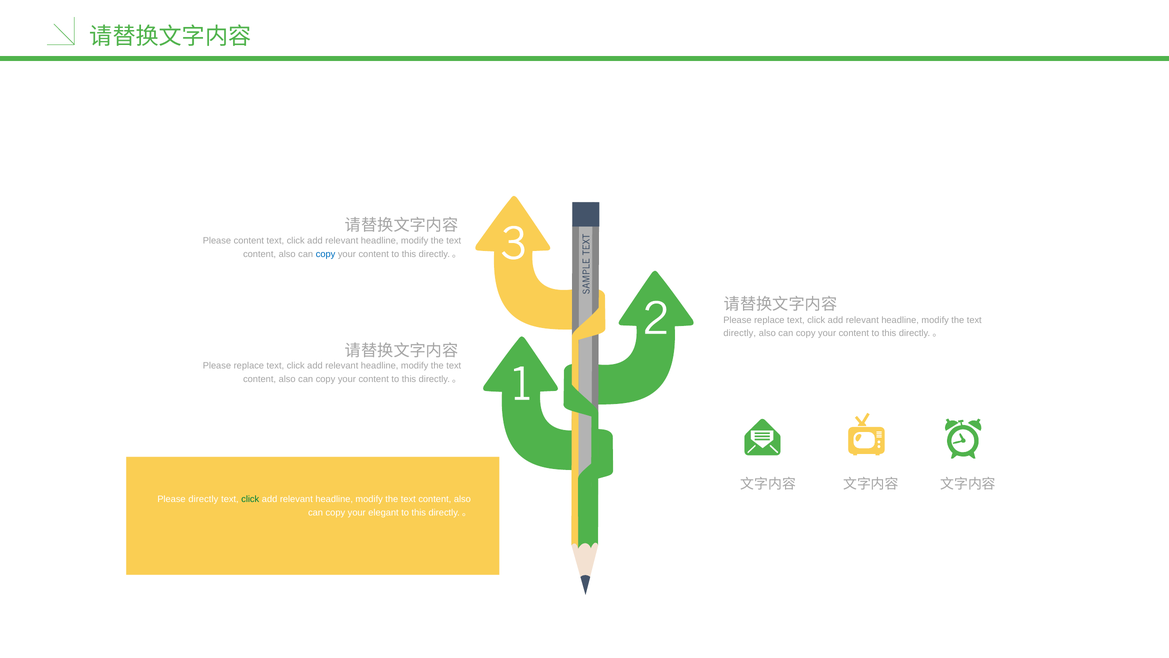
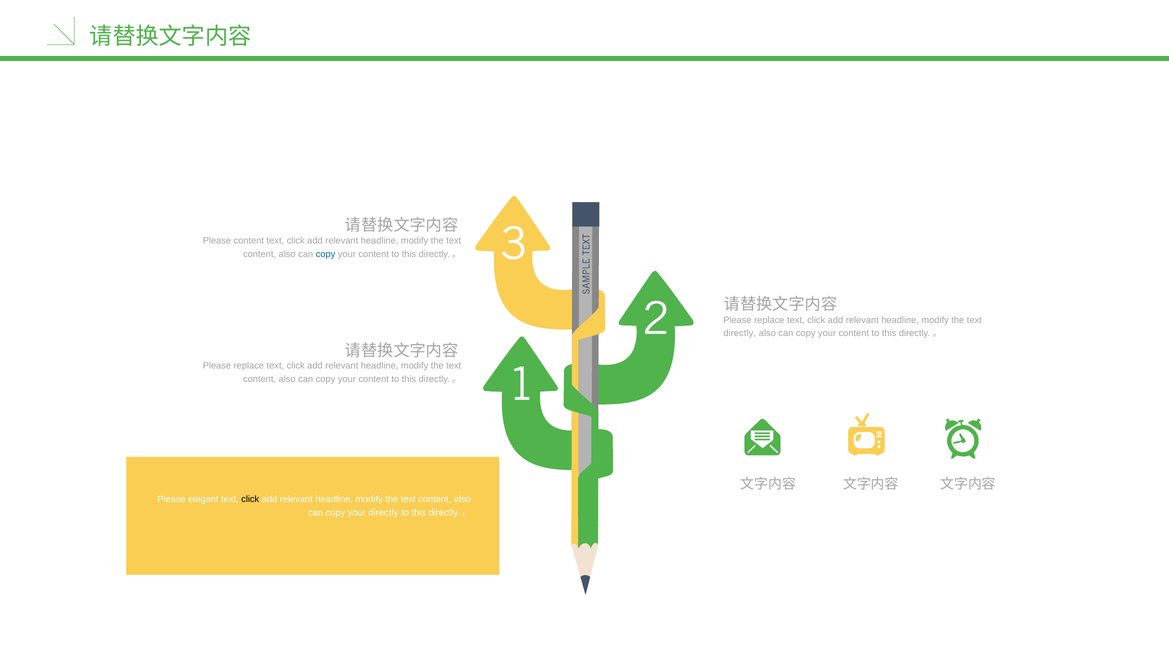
Please directly: directly -> elegant
click at (250, 499) colour: green -> black
your elegant: elegant -> directly
